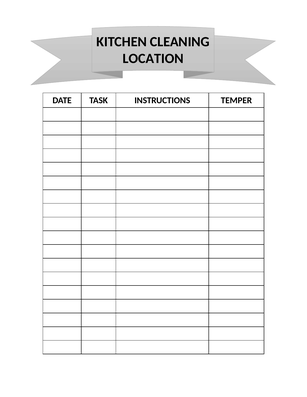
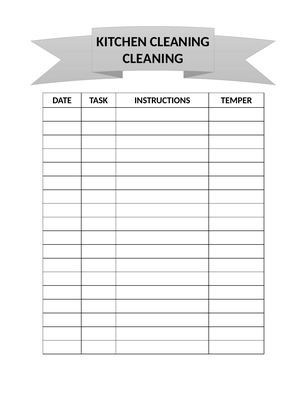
LOCATION at (153, 59): LOCATION -> CLEANING
